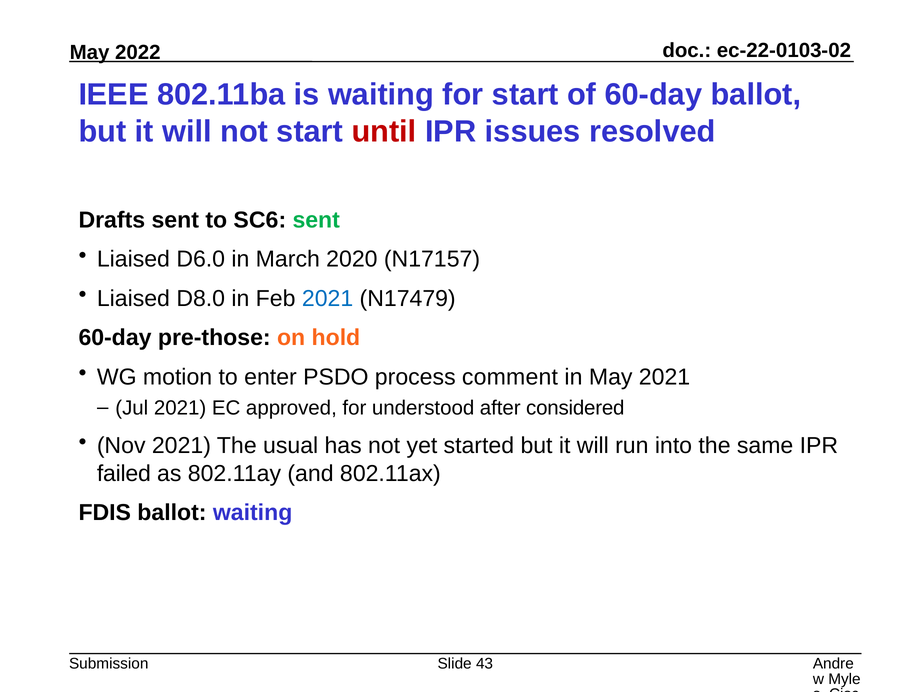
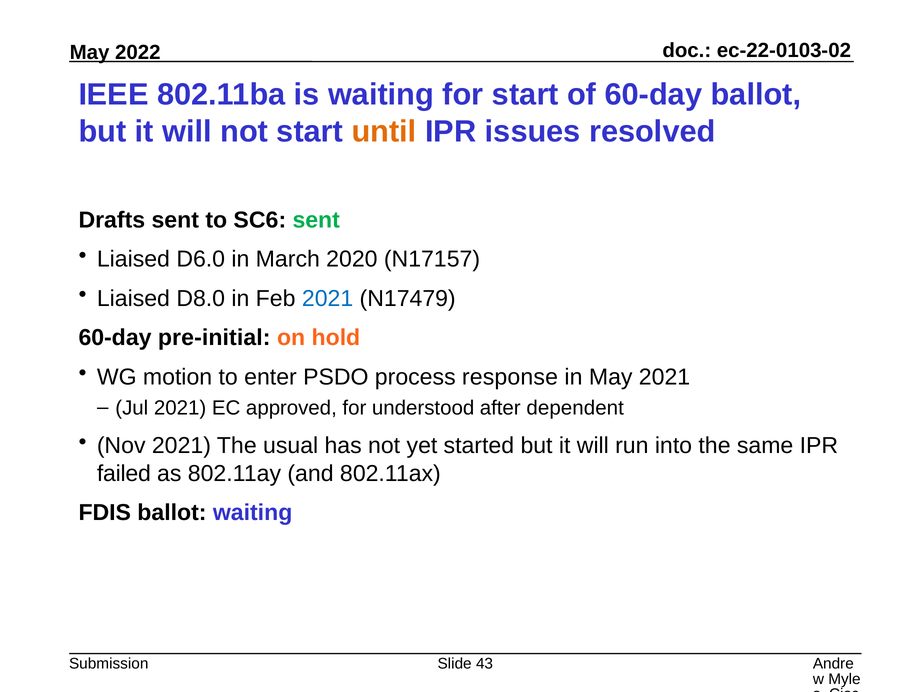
until colour: red -> orange
pre-those: pre-those -> pre-initial
comment: comment -> response
considered: considered -> dependent
